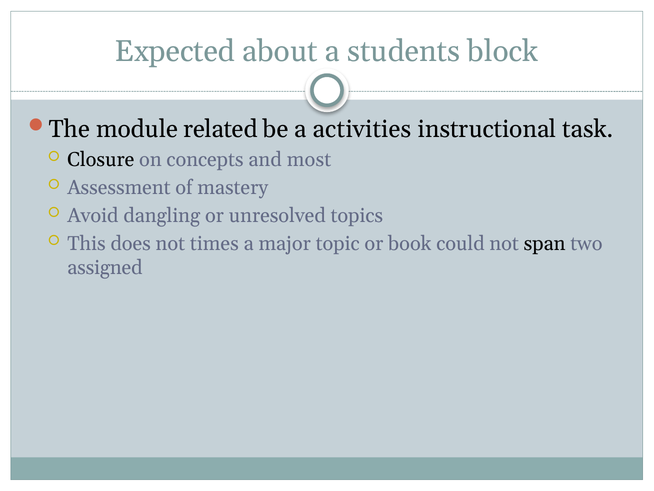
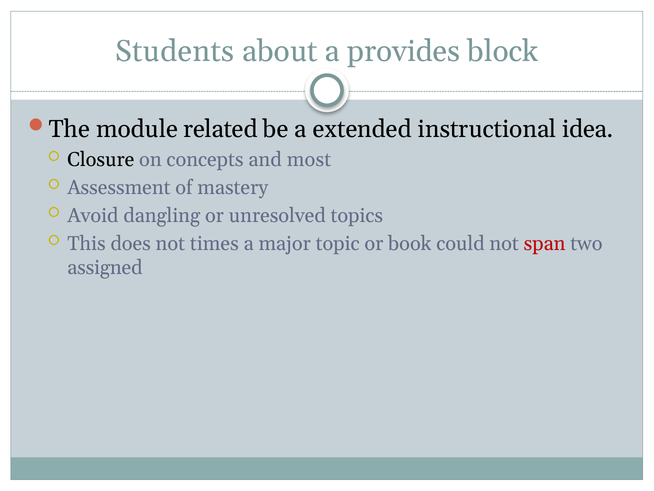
Expected: Expected -> Students
students: students -> provides
activities: activities -> extended
task: task -> idea
span colour: black -> red
